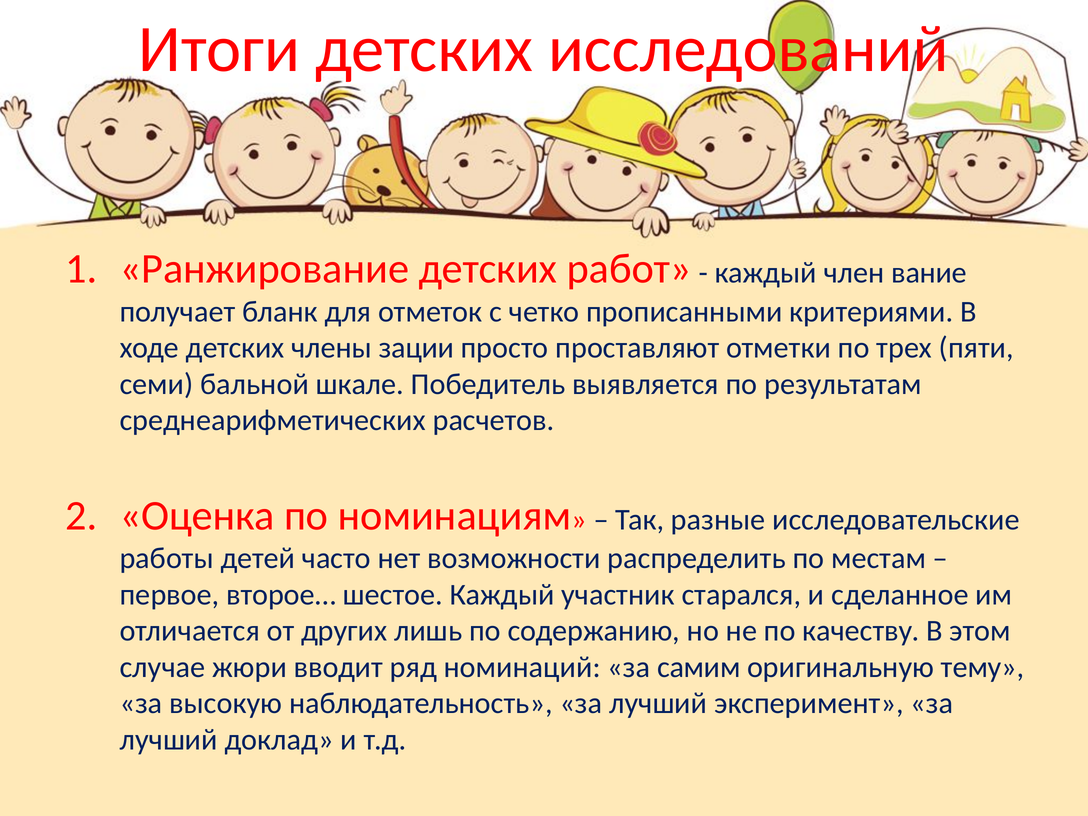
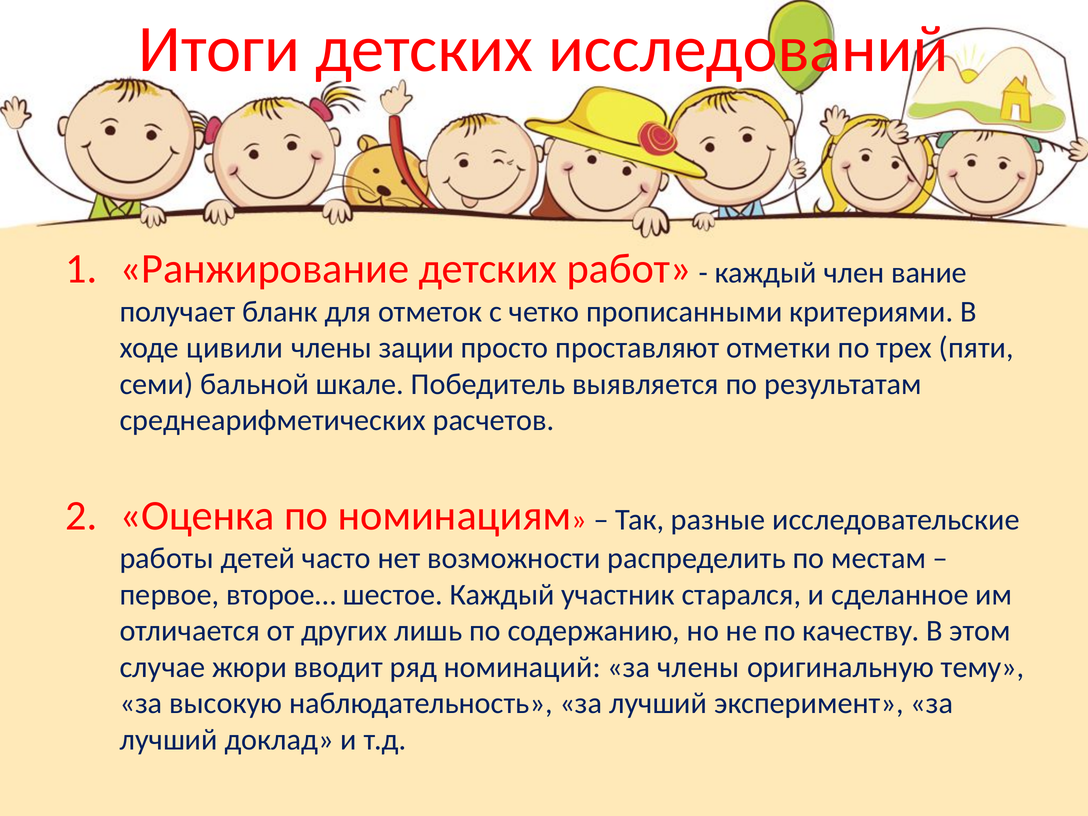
ходе детских: детских -> цивили
за самим: самим -> члены
